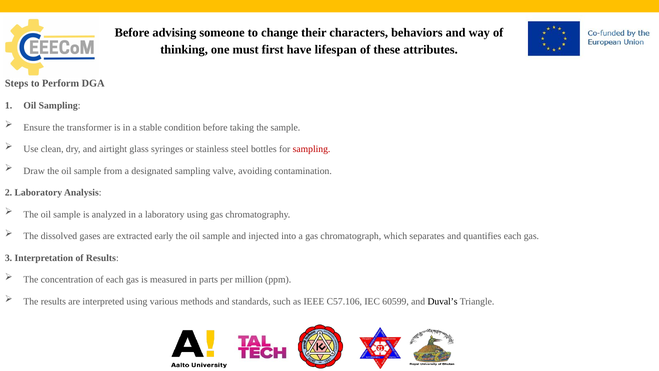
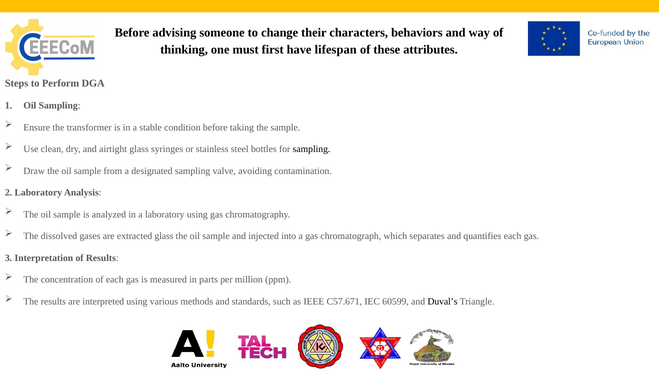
sampling at (312, 149) colour: red -> black
extracted early: early -> glass
C57.106: C57.106 -> C57.671
